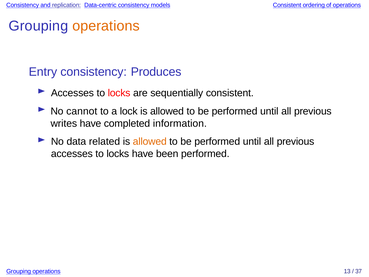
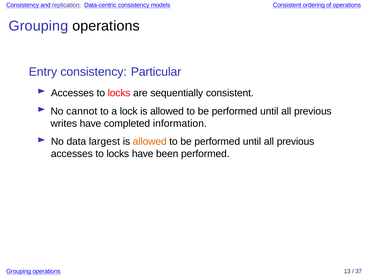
operations at (106, 26) colour: orange -> black
Produces: Produces -> Particular
related: related -> largest
